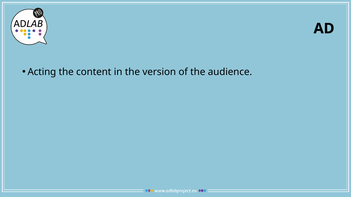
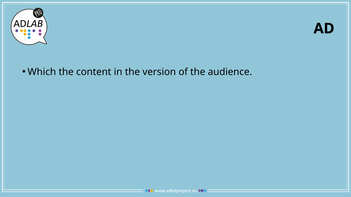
Acting: Acting -> Which
